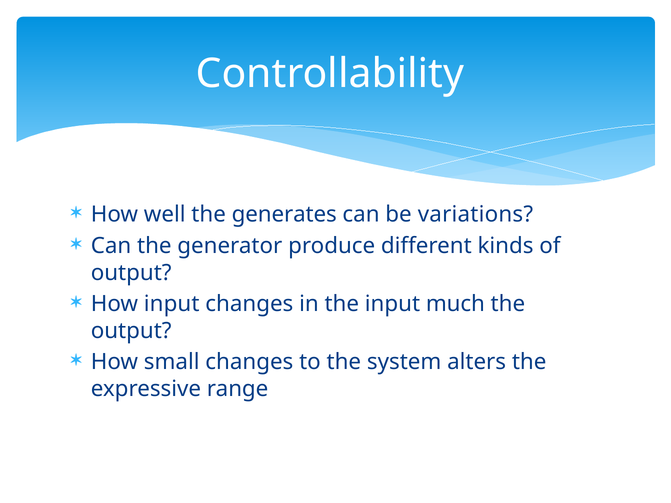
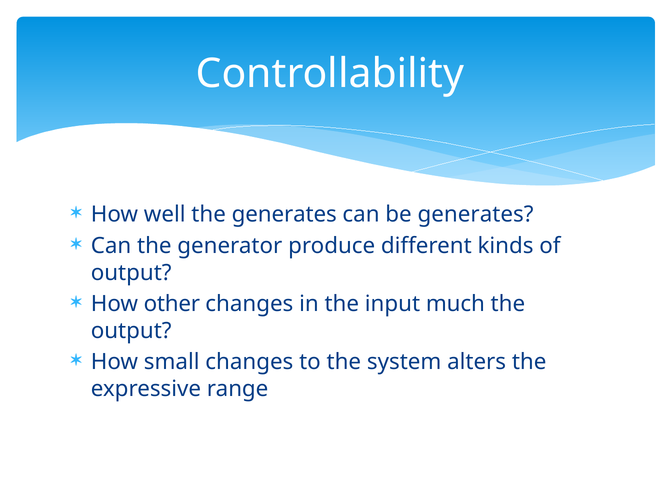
be variations: variations -> generates
How input: input -> other
